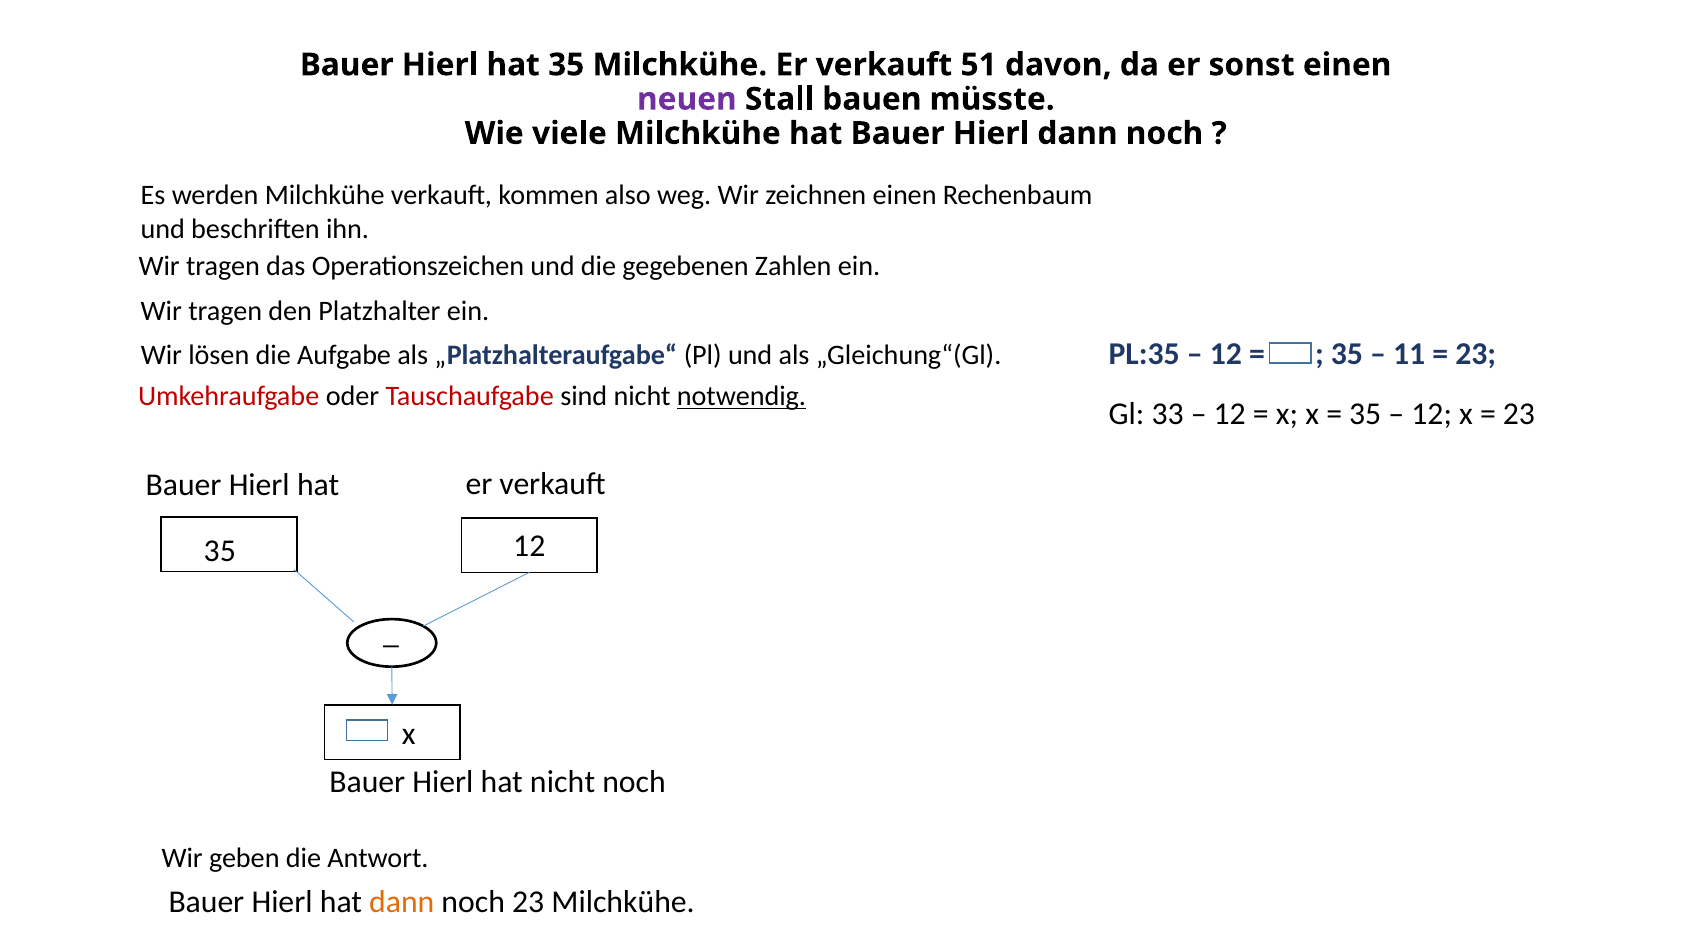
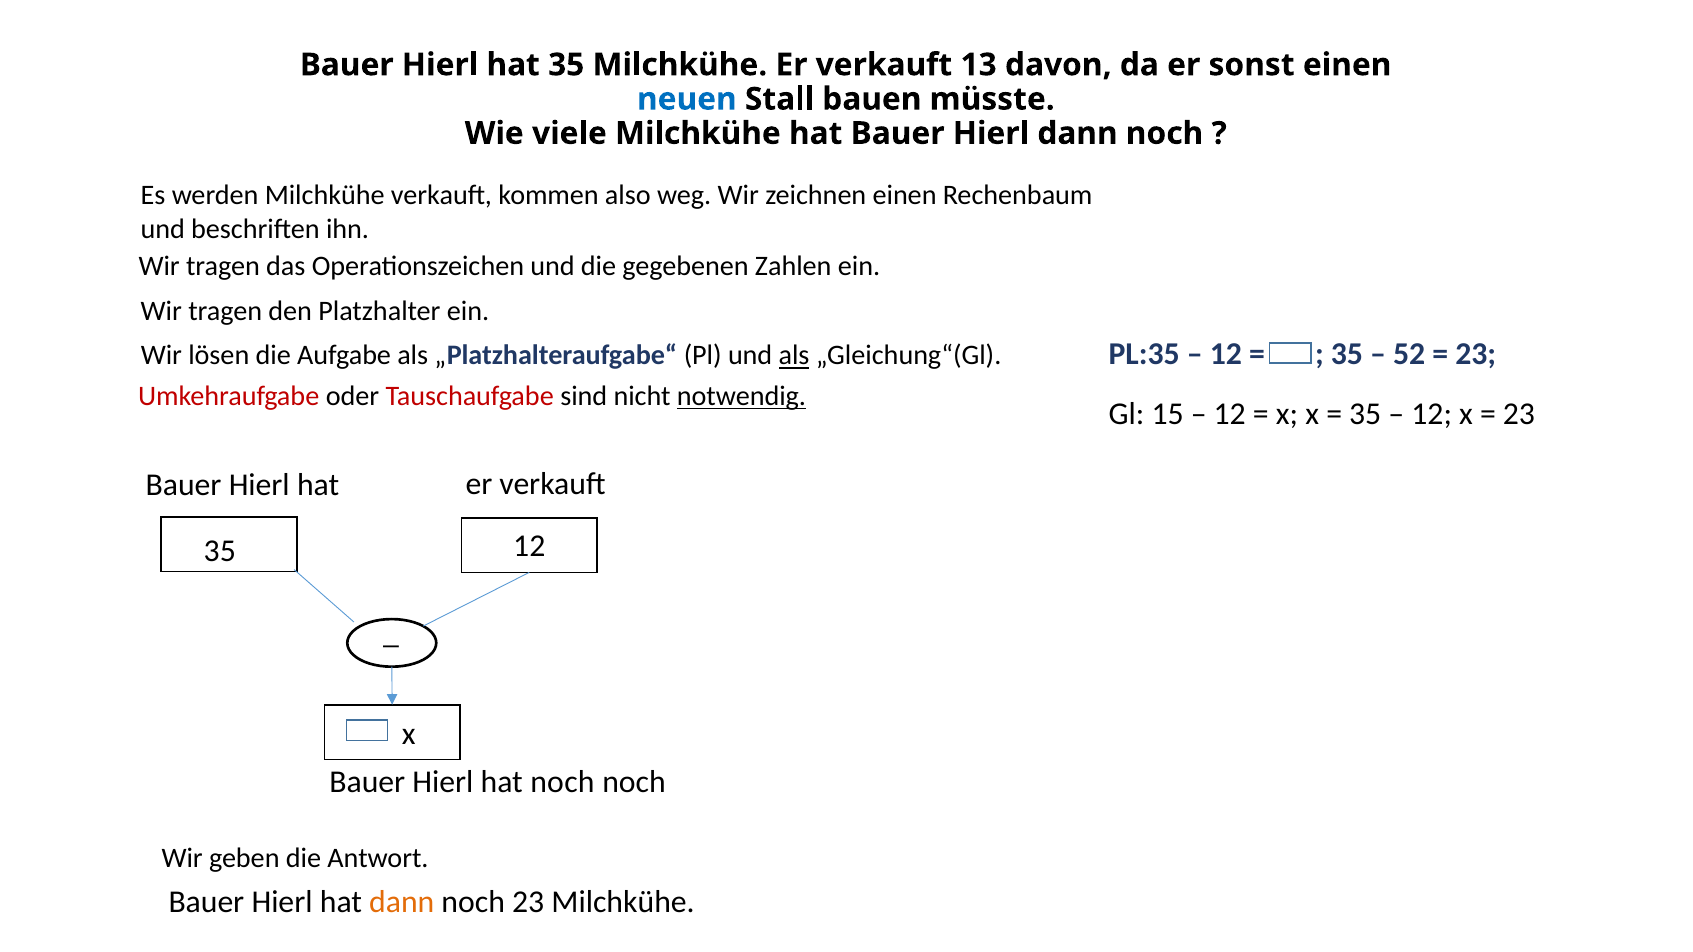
51: 51 -> 13
neuen colour: purple -> blue
als at (794, 356) underline: none -> present
11: 11 -> 52
33: 33 -> 15
hat nicht: nicht -> noch
